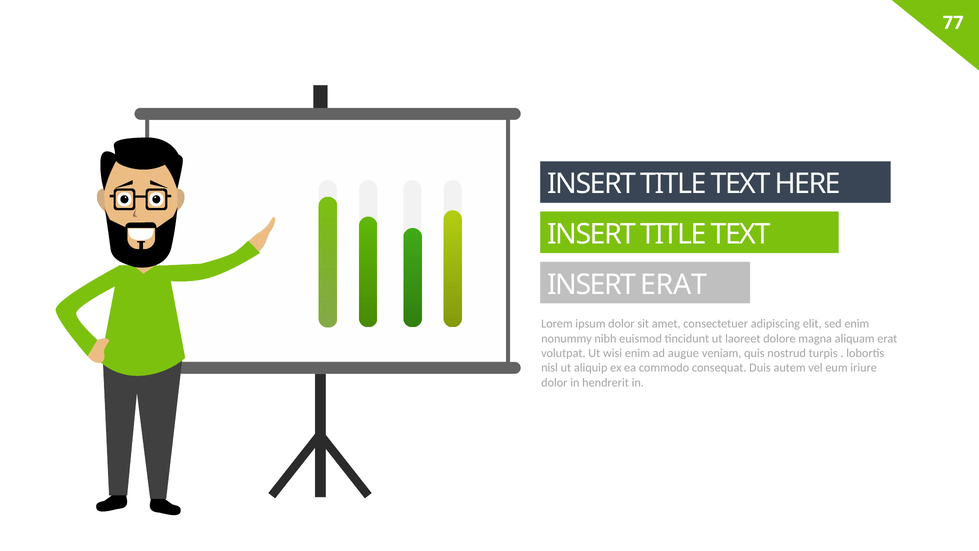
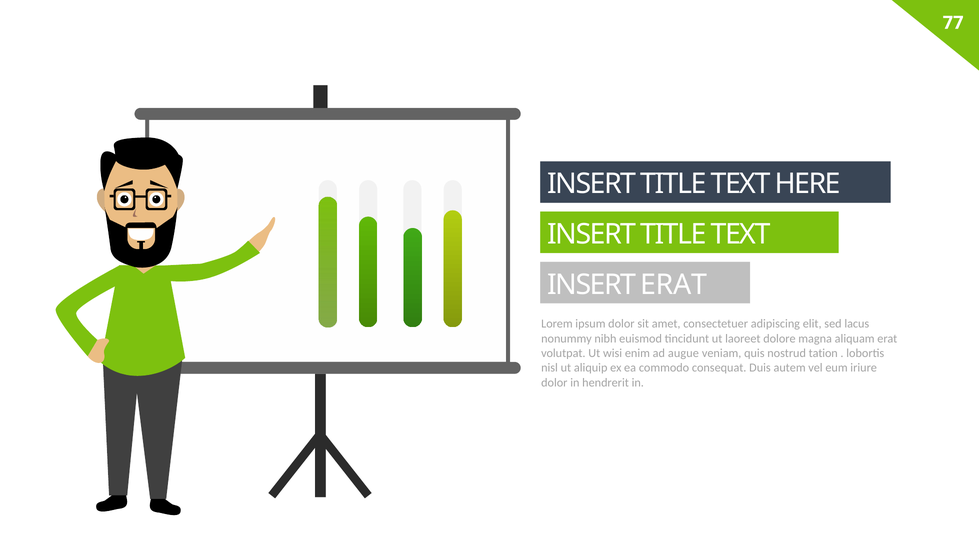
sed enim: enim -> lacus
turpis: turpis -> tation
